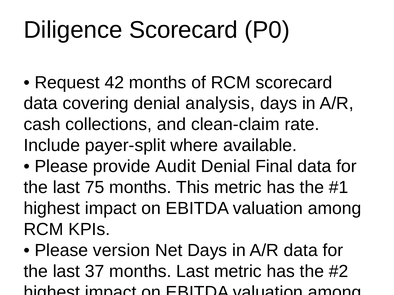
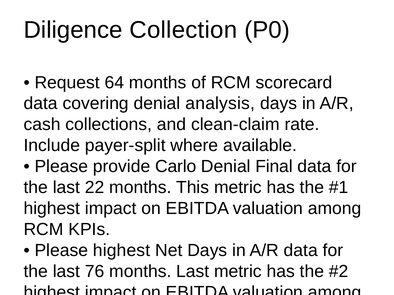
Diligence Scorecard: Scorecard -> Collection
42: 42 -> 64
Audit: Audit -> Carlo
75: 75 -> 22
Please version: version -> highest
37: 37 -> 76
